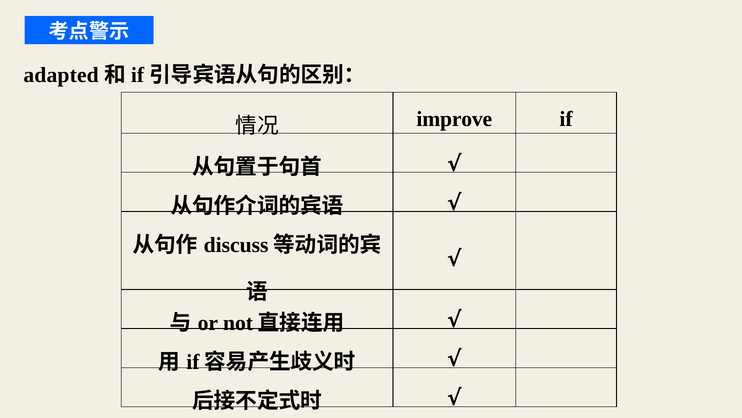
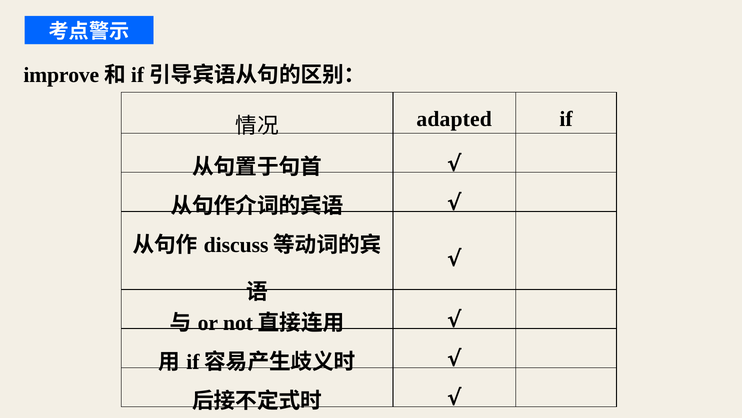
adapted: adapted -> improve
improve: improve -> adapted
